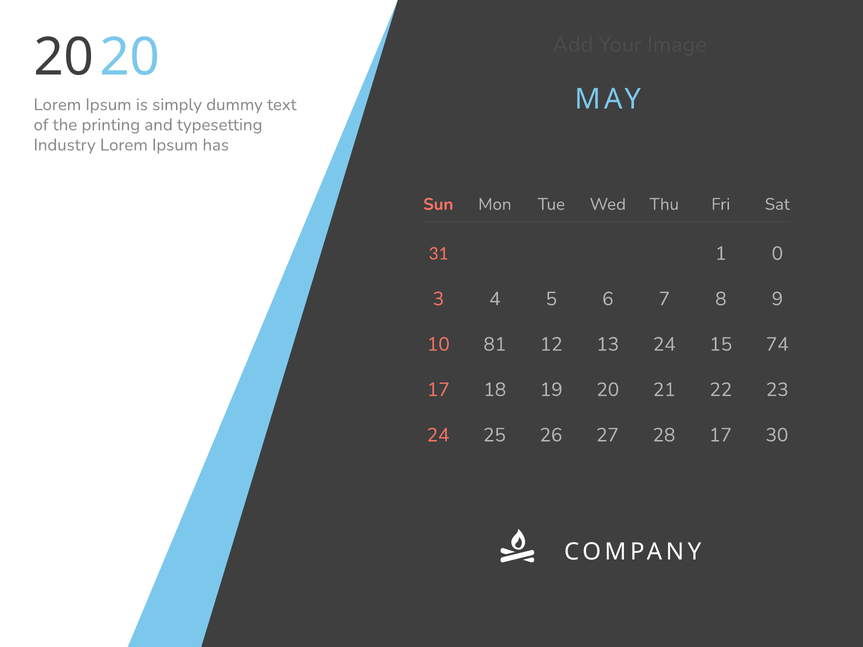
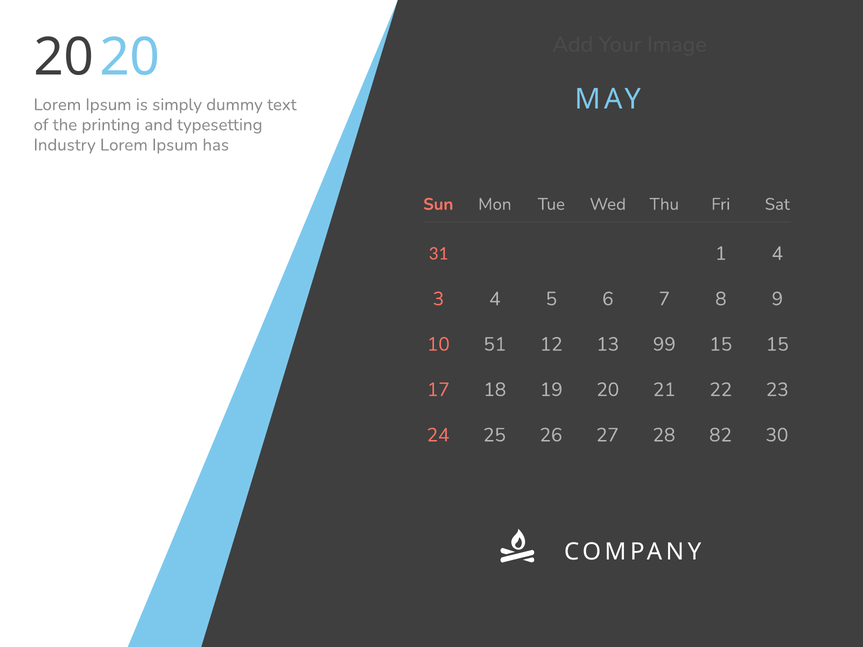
1 0: 0 -> 4
81: 81 -> 51
13 24: 24 -> 99
15 74: 74 -> 15
28 17: 17 -> 82
